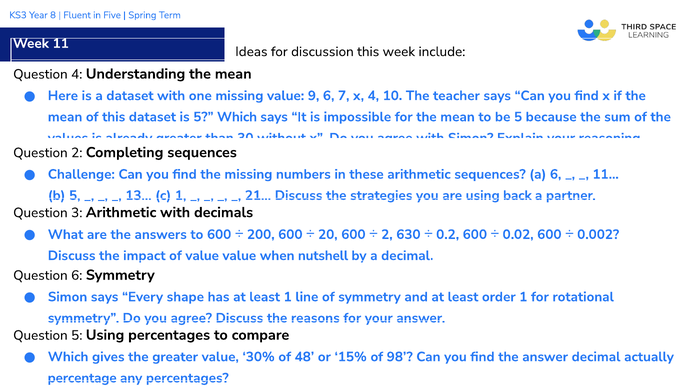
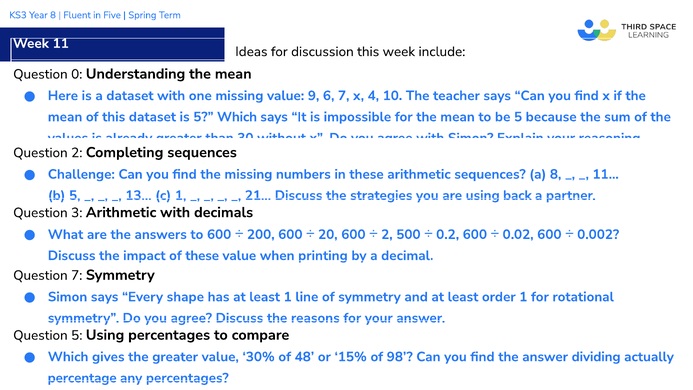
Question 4: 4 -> 0
a 6: 6 -> 8
630: 630 -> 500
of value: value -> these
nutshell: nutshell -> printing
Question 6: 6 -> 7
answer decimal: decimal -> dividing
